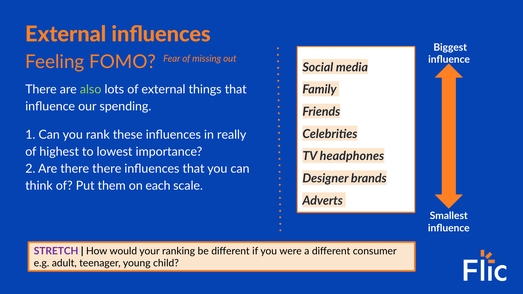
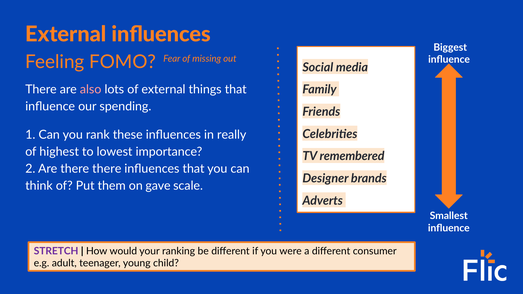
also colour: light green -> pink
headphones: headphones -> remembered
each: each -> gave
